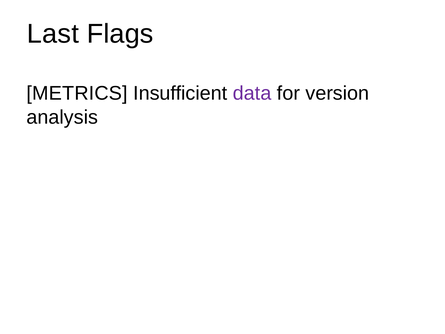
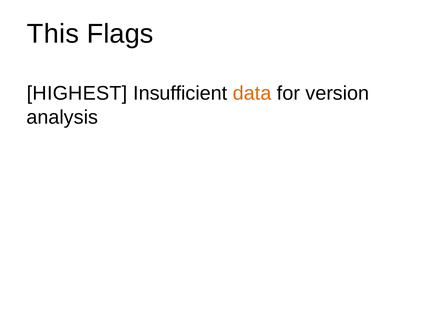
Last: Last -> This
METRICS: METRICS -> HIGHEST
data colour: purple -> orange
